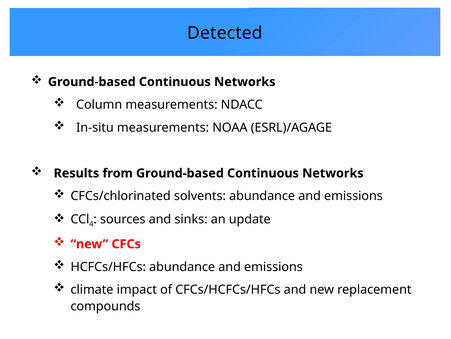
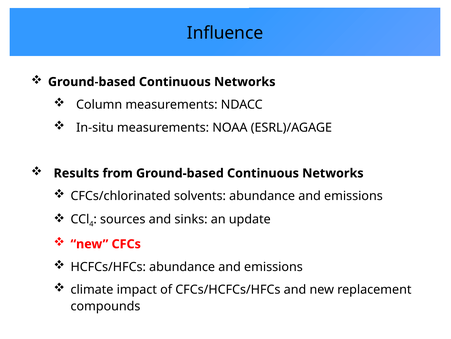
Detected: Detected -> Influence
